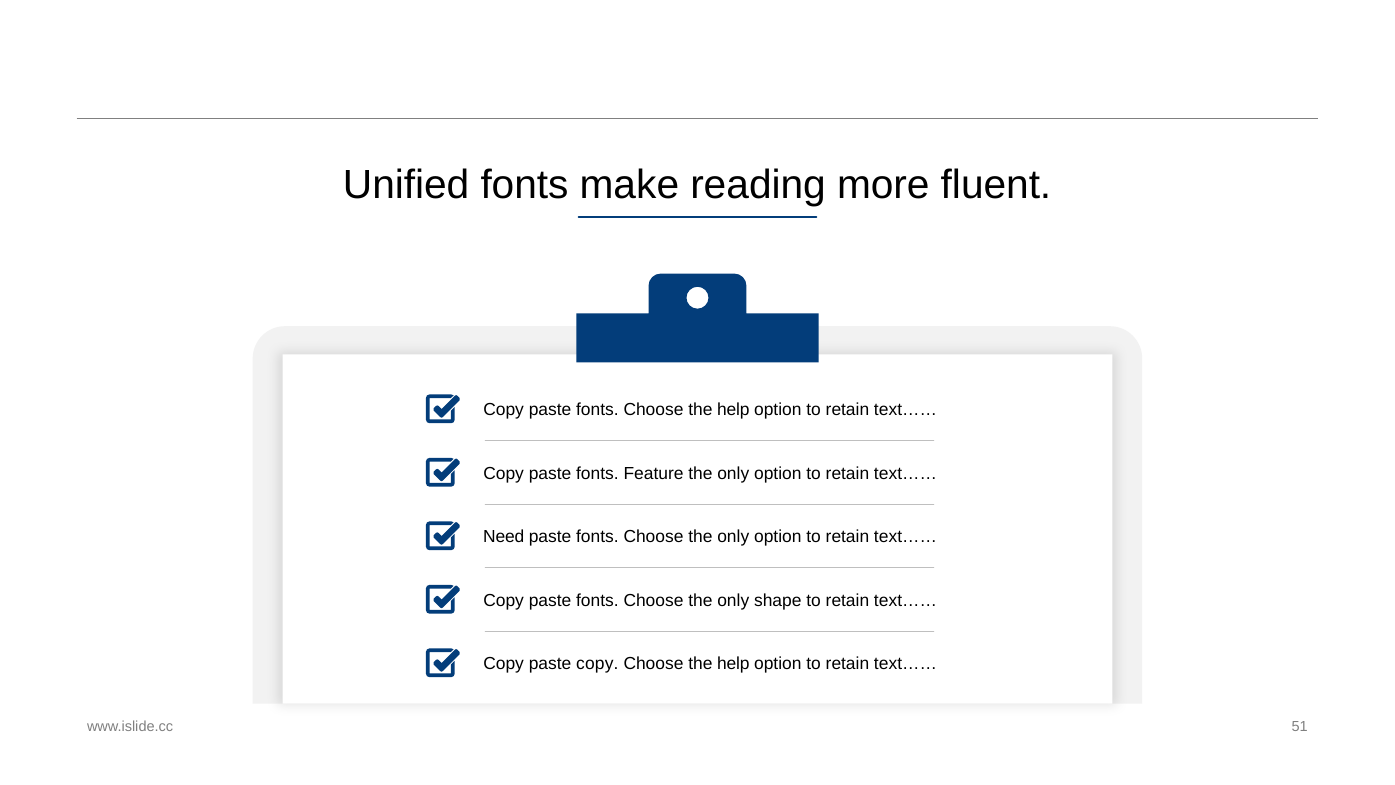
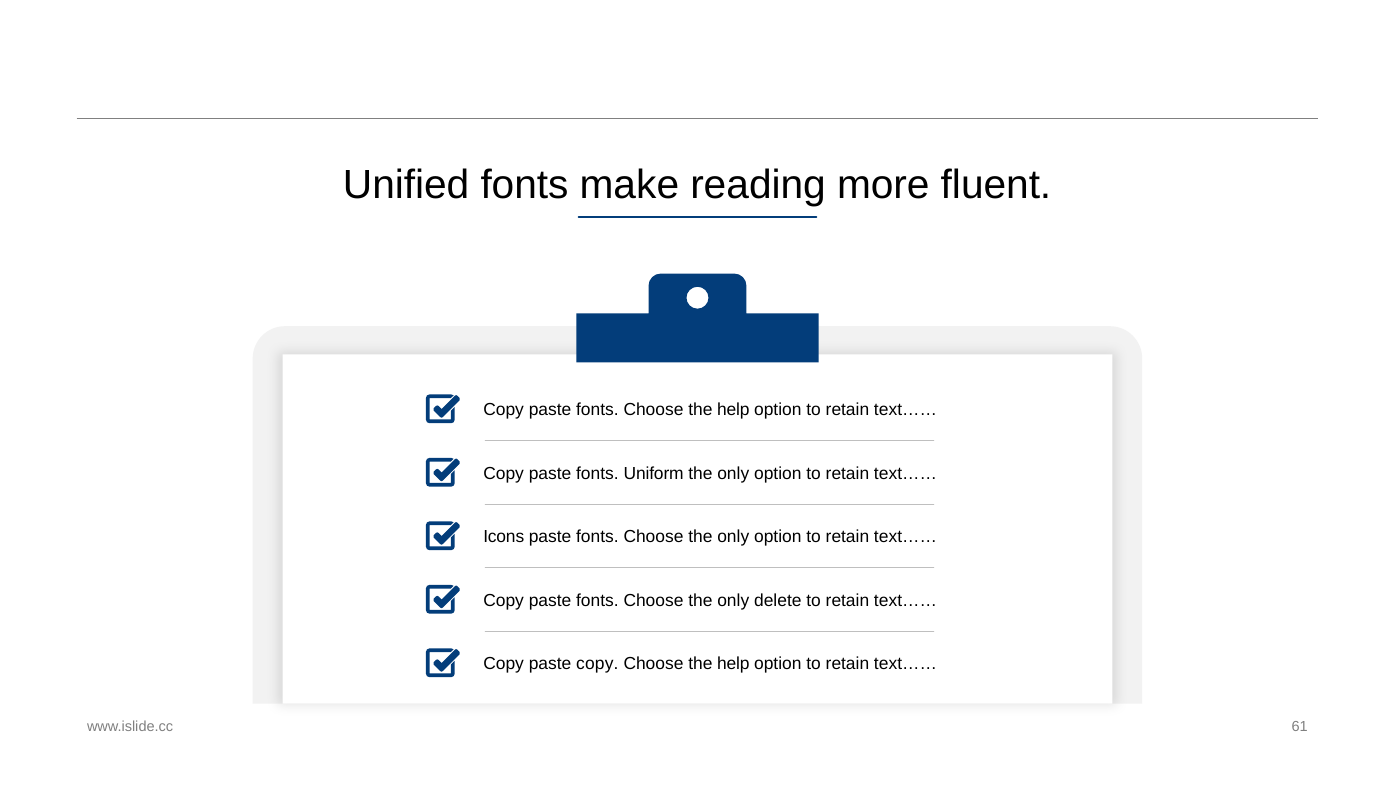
Feature: Feature -> Uniform
Need: Need -> Icons
shape: shape -> delete
51: 51 -> 61
